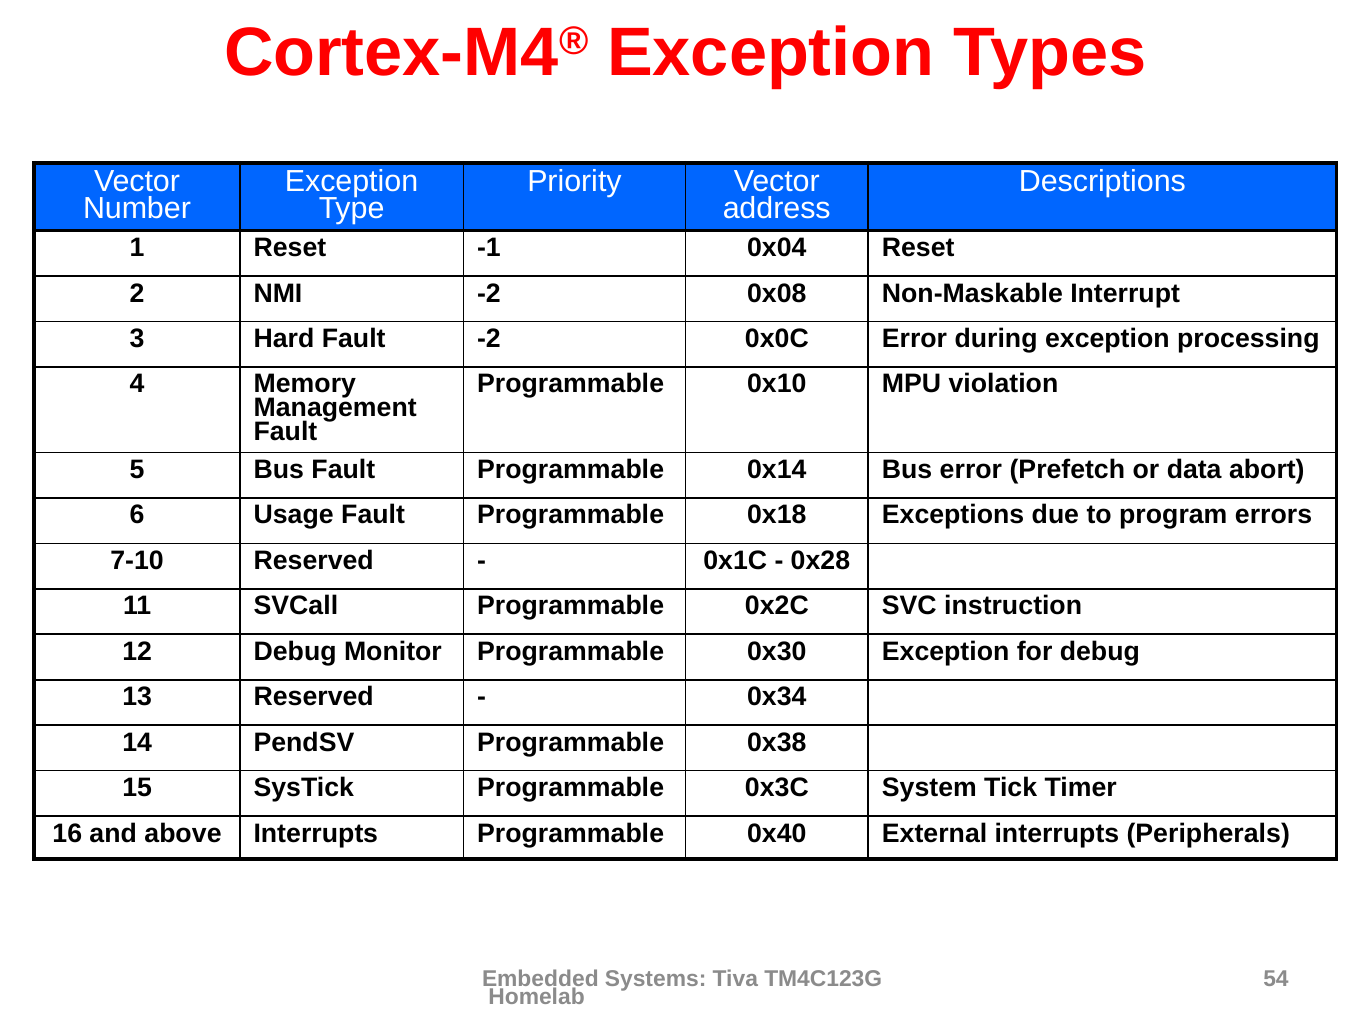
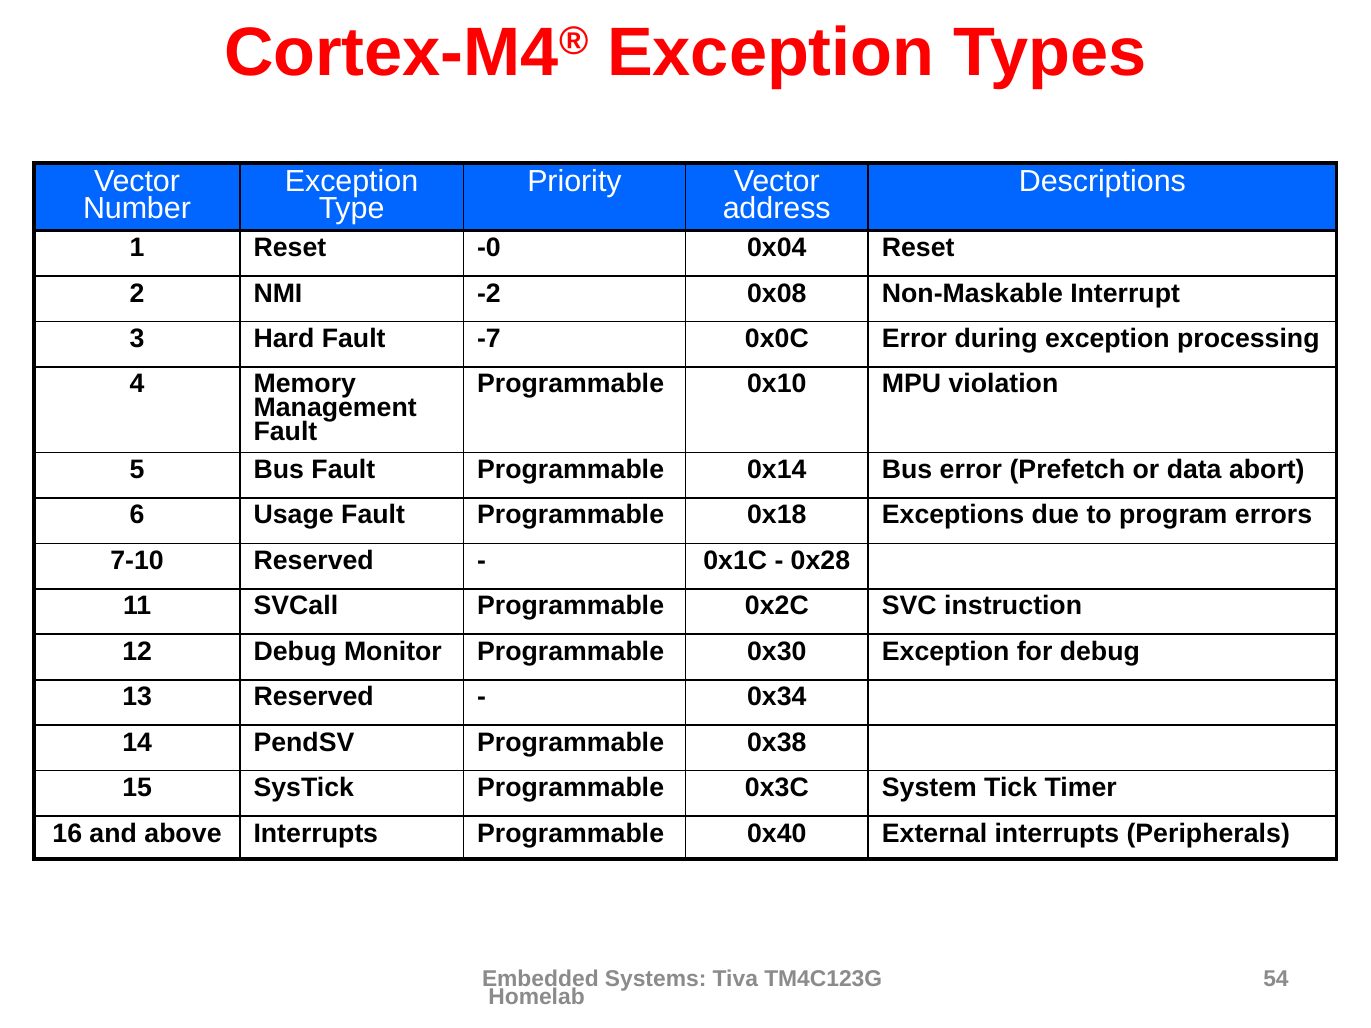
-1: -1 -> -0
Fault -2: -2 -> -7
